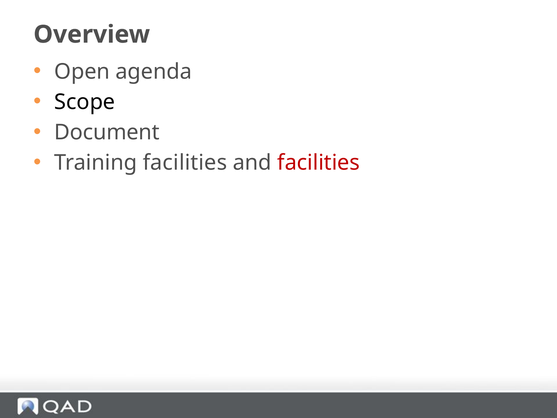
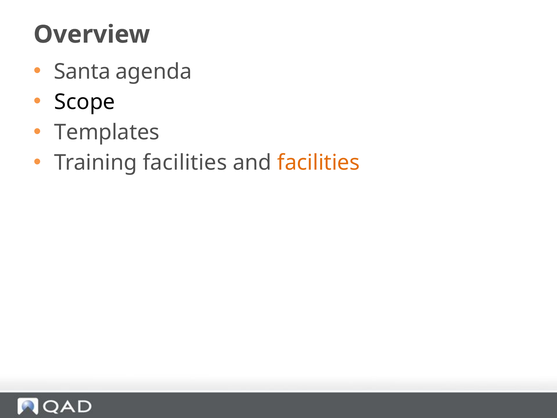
Open: Open -> Santa
Document: Document -> Templates
facilities at (319, 163) colour: red -> orange
